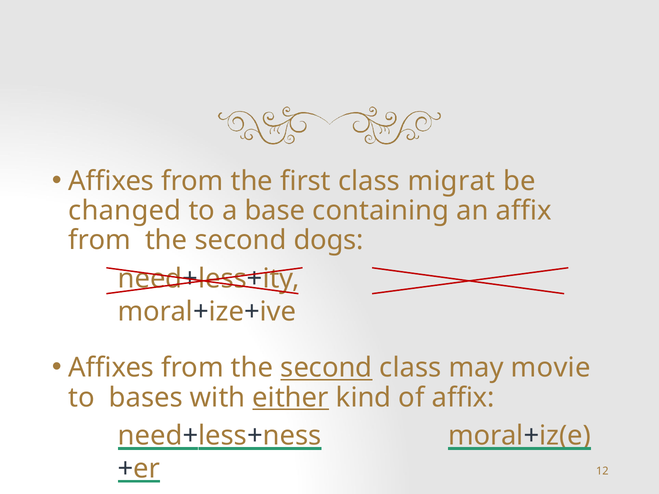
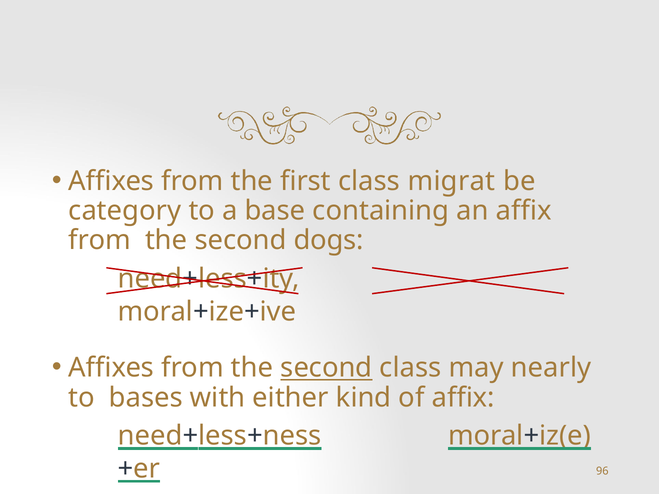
changed: changed -> category
movie: movie -> nearly
either underline: present -> none
12: 12 -> 96
